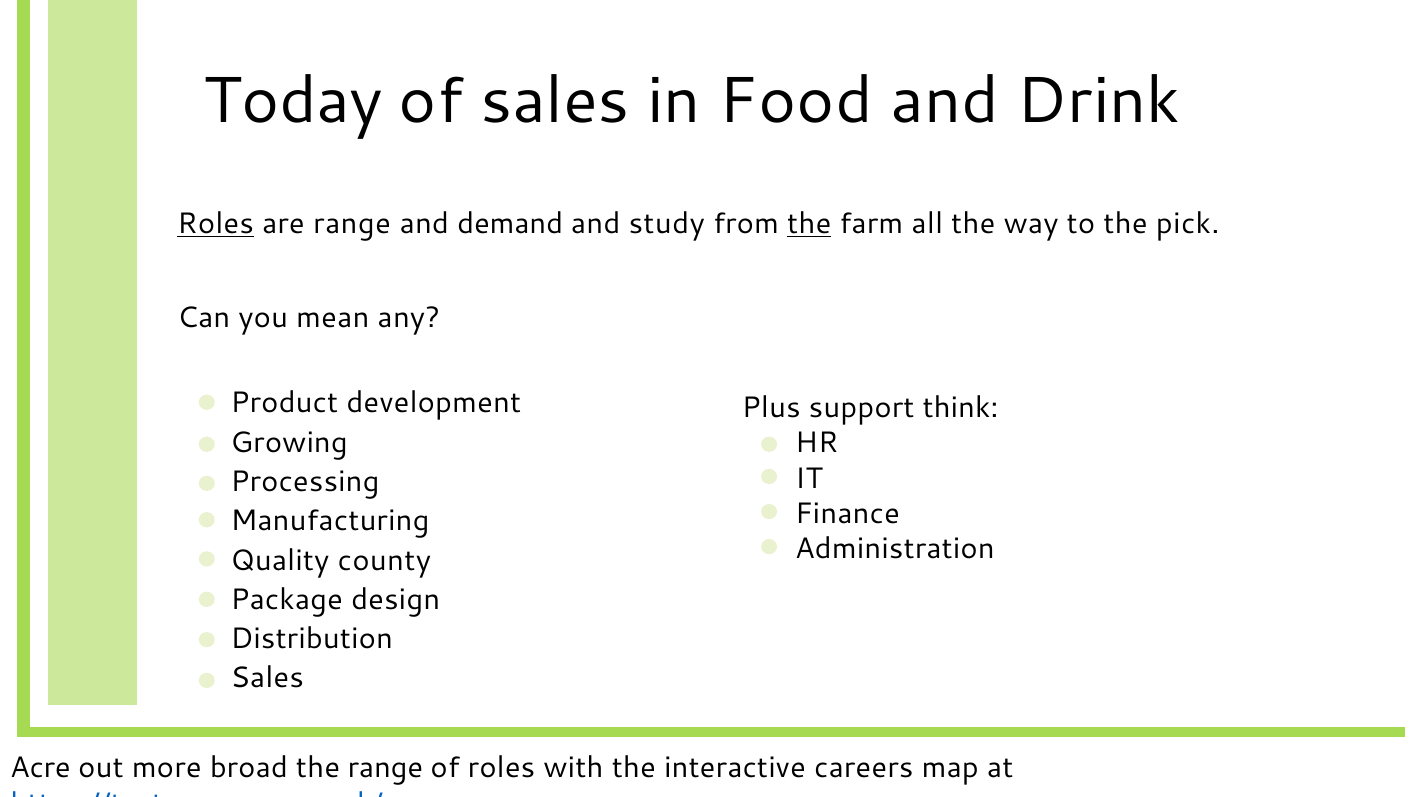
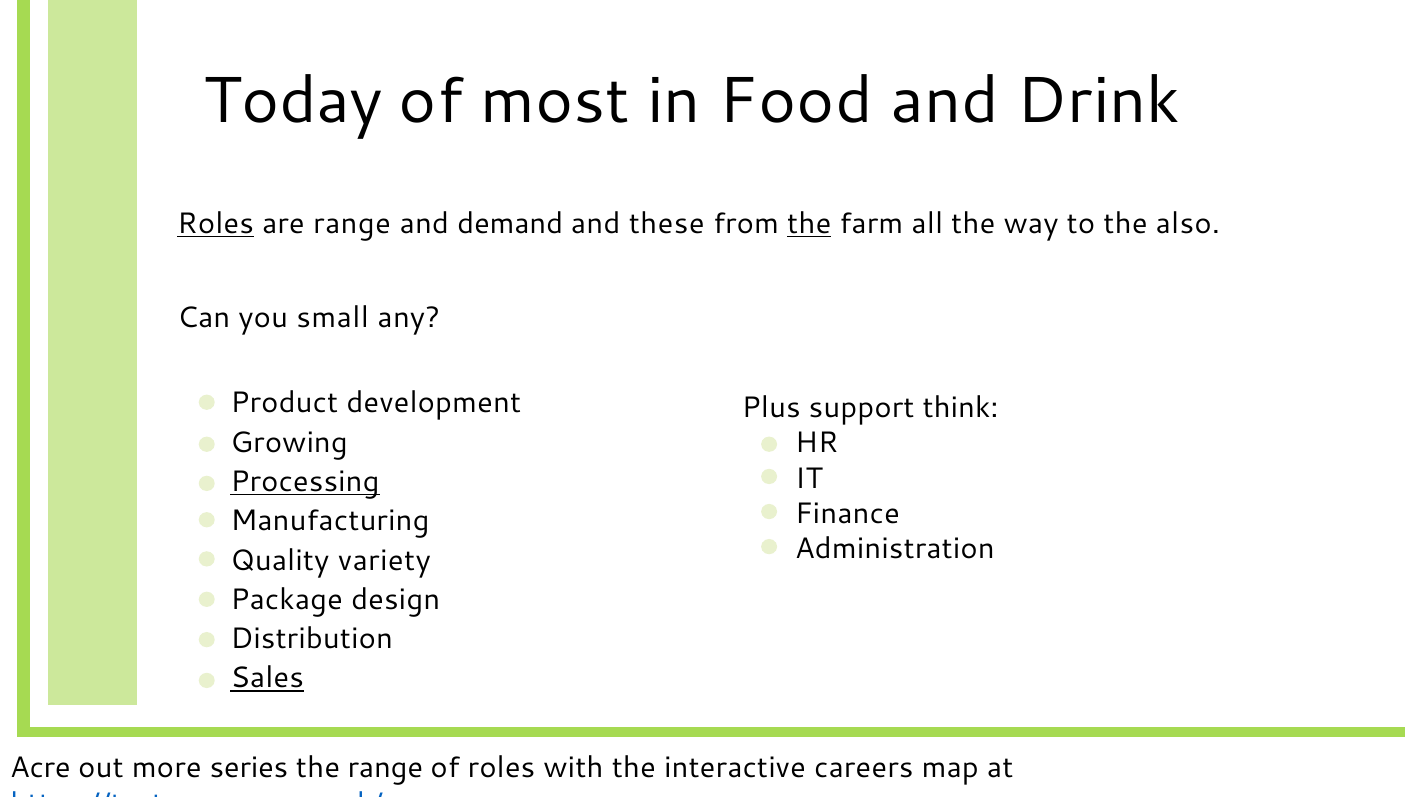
of sales: sales -> most
study: study -> these
pick: pick -> also
mean: mean -> small
Processing underline: none -> present
county: county -> variety
Sales at (267, 678) underline: none -> present
broad: broad -> series
